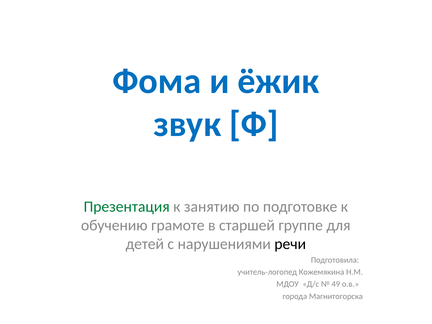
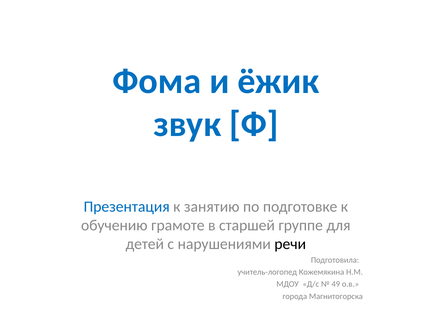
Презентация colour: green -> blue
